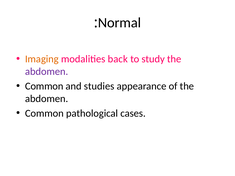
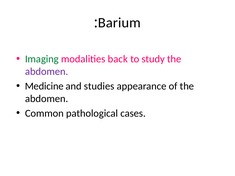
Normal: Normal -> Barium
Imaging colour: orange -> green
Common at (44, 86): Common -> Medicine
